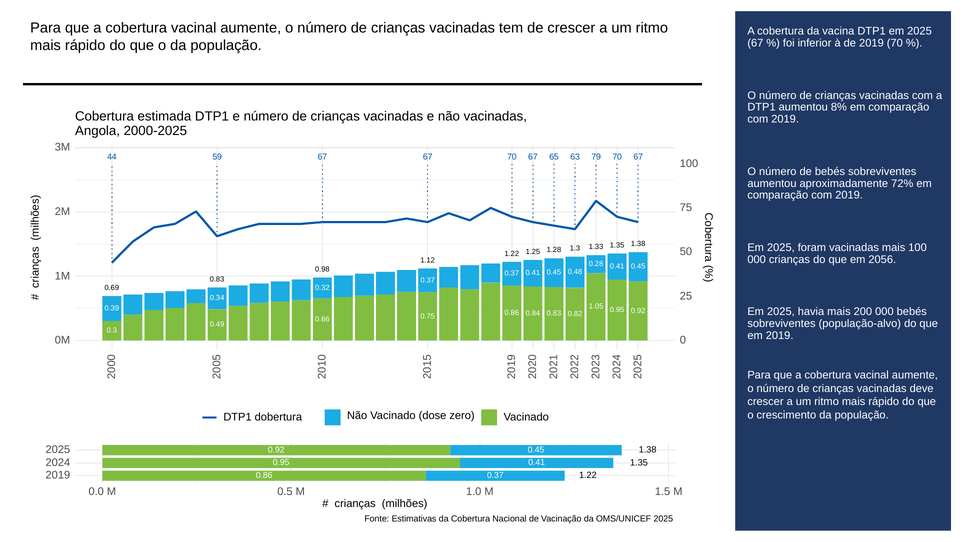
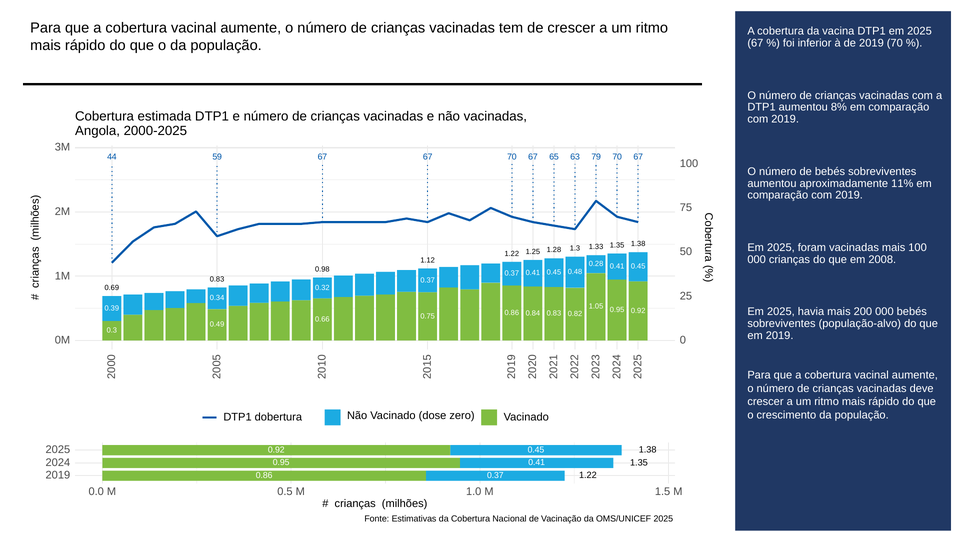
72%: 72% -> 11%
2056: 2056 -> 2008
